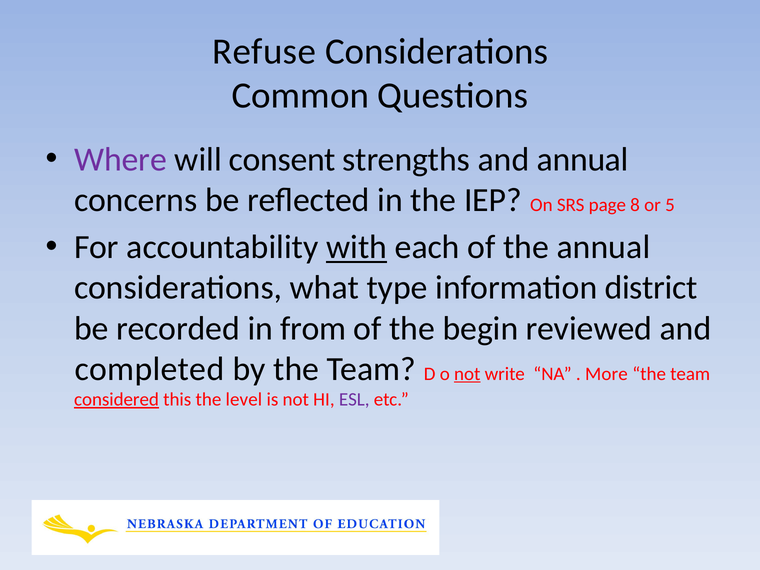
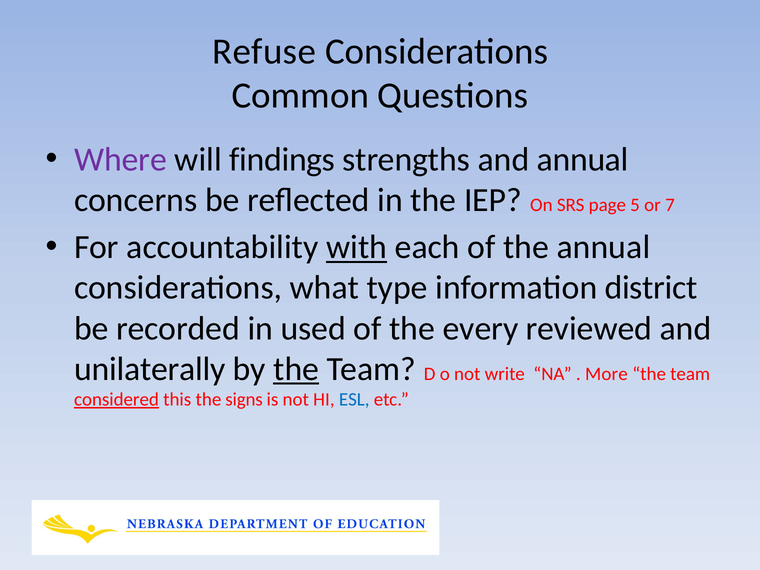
consent: consent -> findings
8: 8 -> 5
5: 5 -> 7
from: from -> used
begin: begin -> every
completed: completed -> unilaterally
the at (296, 369) underline: none -> present
not at (467, 374) underline: present -> none
level: level -> signs
ESL colour: purple -> blue
